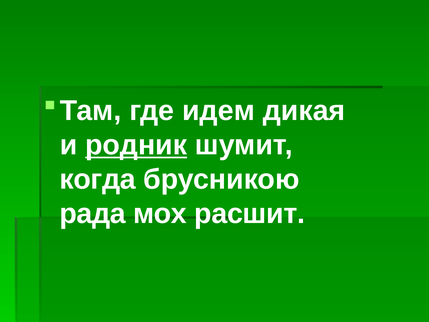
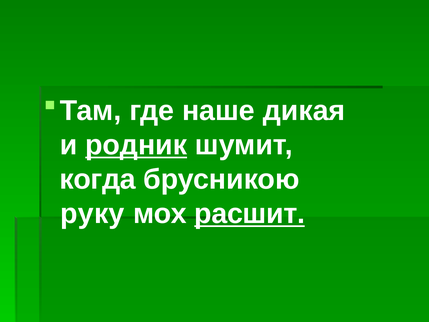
идем: идем -> наше
рада: рада -> руку
расшит underline: none -> present
